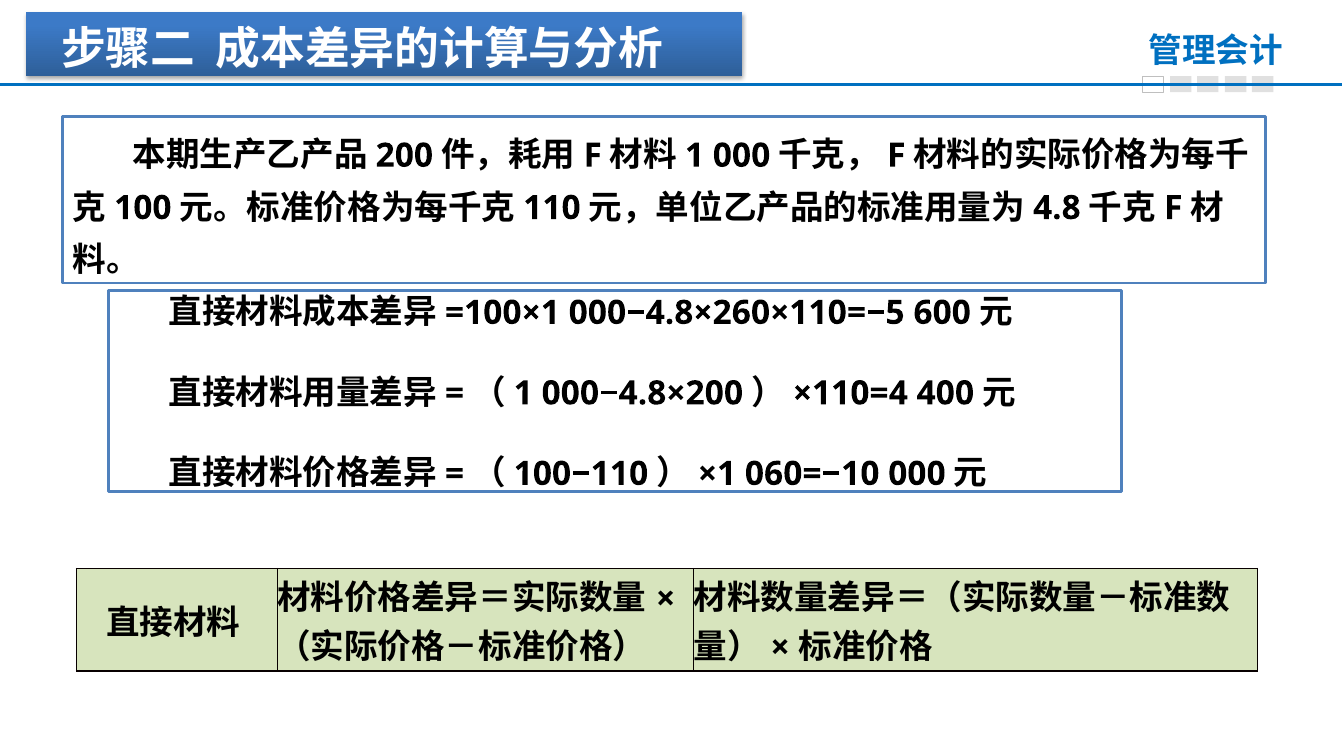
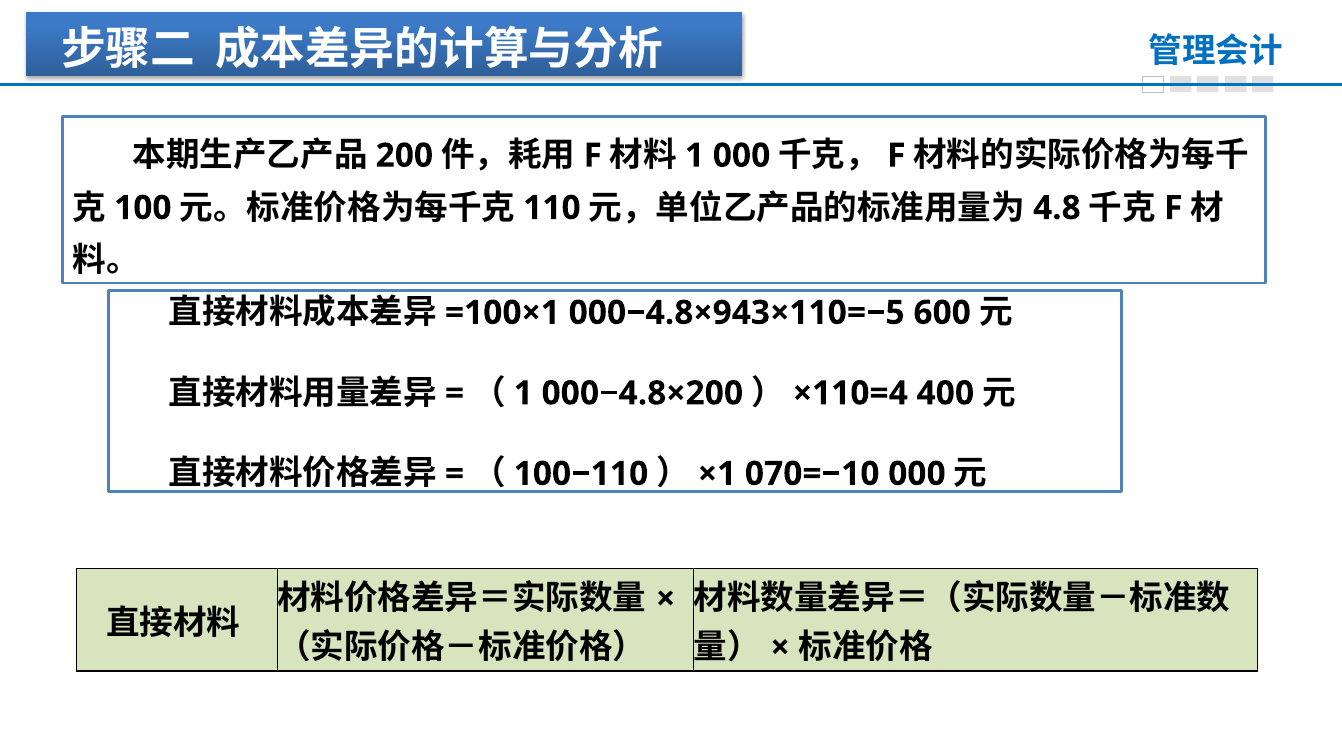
000−4.8×260×110=−5: 000−4.8×260×110=−5 -> 000−4.8×943×110=−5
060=−10: 060=−10 -> 070=−10
